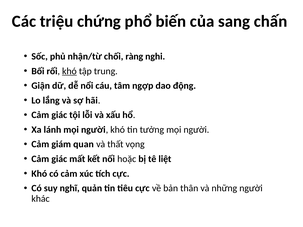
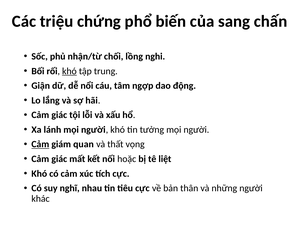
ràng: ràng -> lồng
Cảm at (40, 144) underline: none -> present
quản: quản -> nhau
